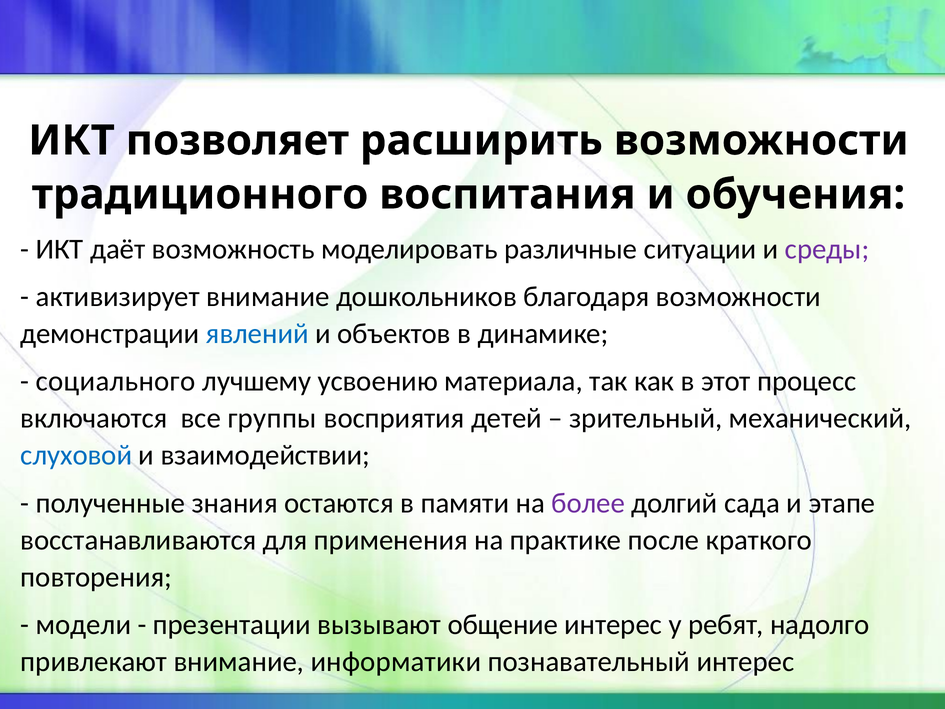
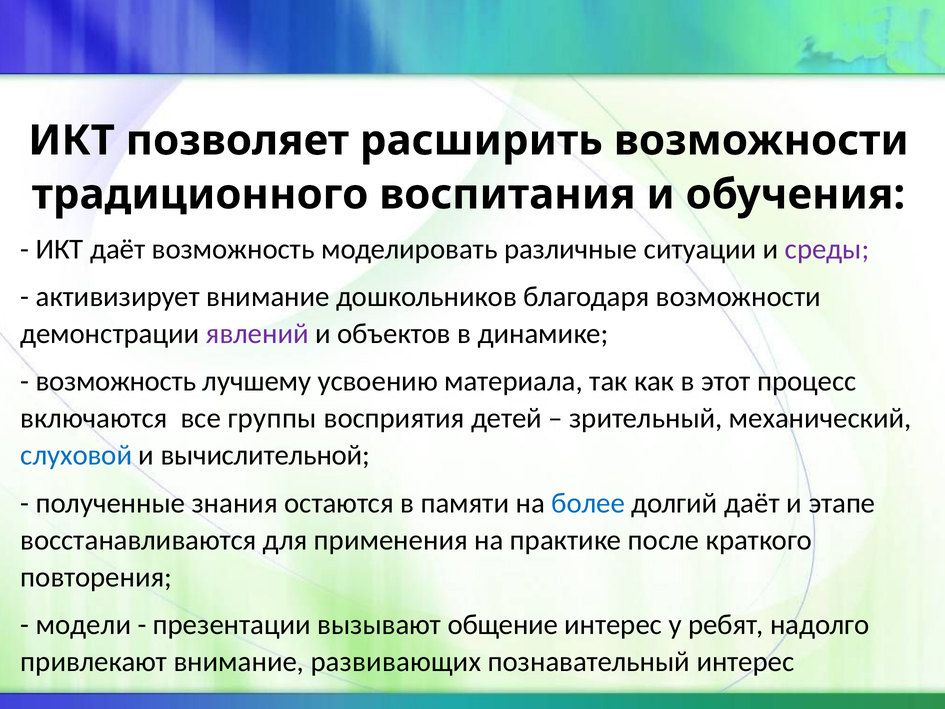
явлений colour: blue -> purple
социального at (116, 381): социального -> возможность
взаимодействии: взаимодействии -> вычислительной
более colour: purple -> blue
долгий сада: сада -> даёт
информатики: информатики -> развивающих
